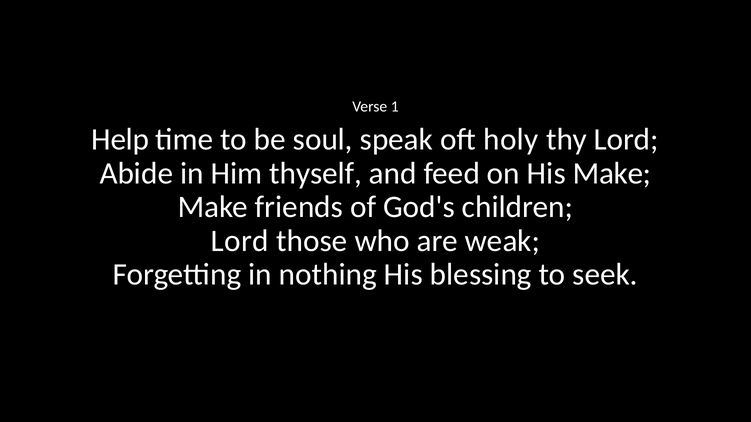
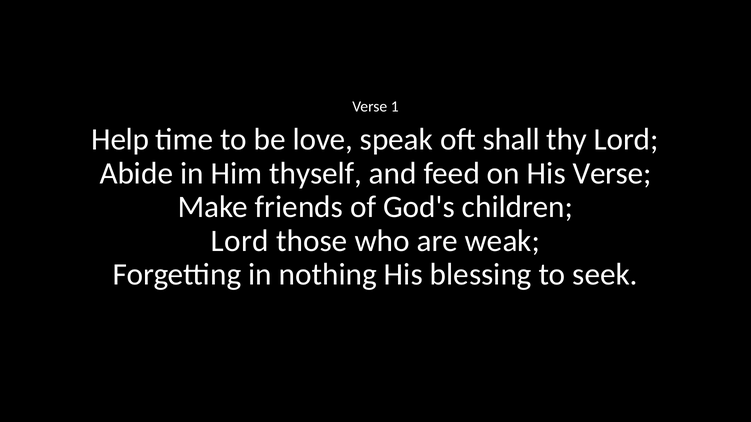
soul: soul -> love
holy: holy -> shall
His Make: Make -> Verse
